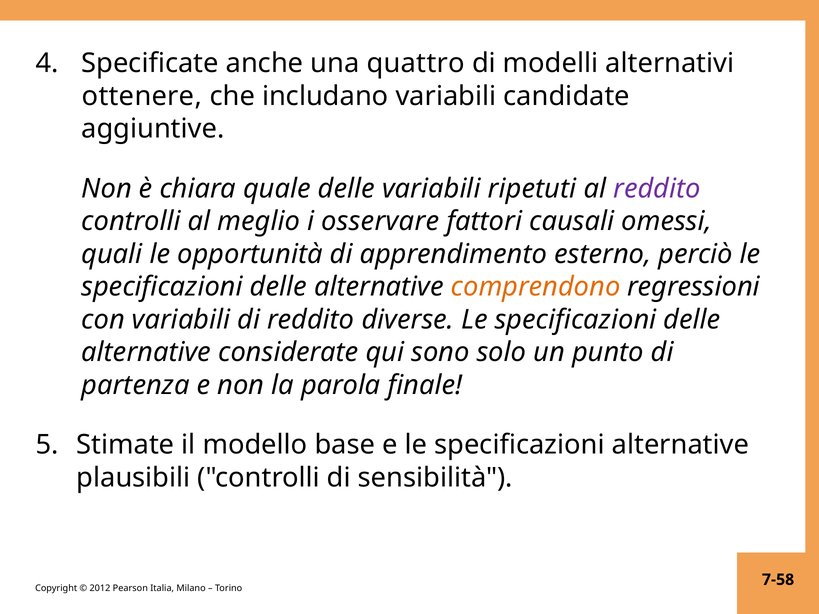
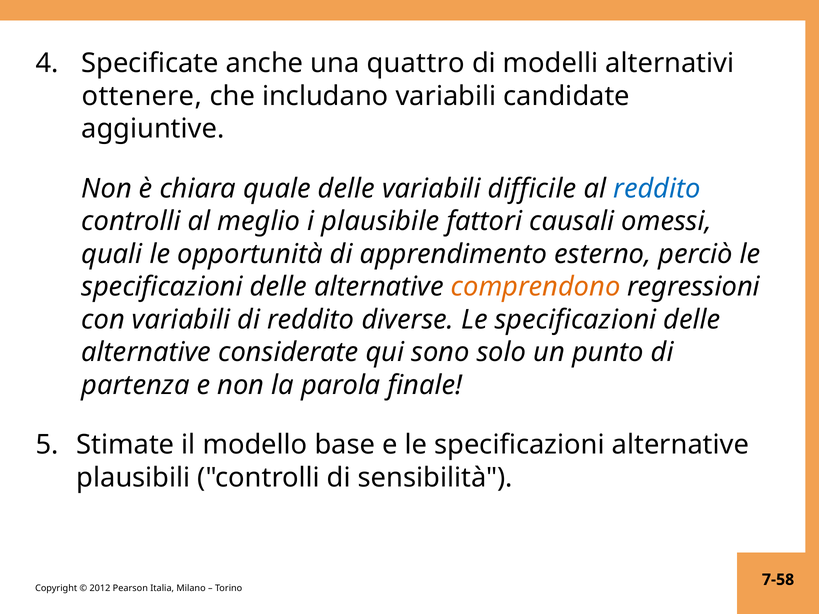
ripetuti: ripetuti -> difficile
reddito at (657, 189) colour: purple -> blue
osservare: osservare -> plausibile
